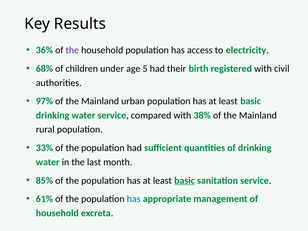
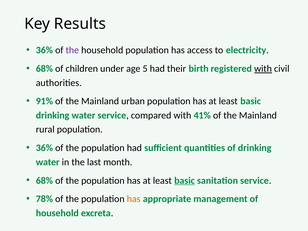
with at (263, 69) underline: none -> present
97%: 97% -> 91%
38%: 38% -> 41%
33% at (44, 148): 33% -> 36%
85% at (44, 181): 85% -> 68%
61%: 61% -> 78%
has at (134, 199) colour: blue -> orange
